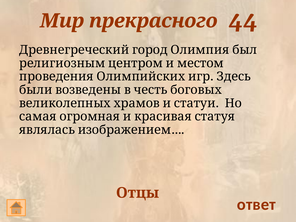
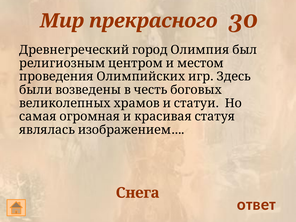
44: 44 -> 30
Отцы: Отцы -> Снега
